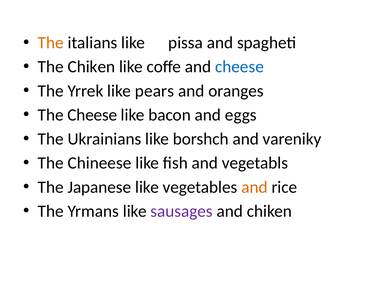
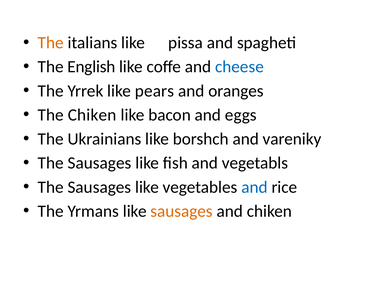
The Chiken: Chiken -> English
The Cheese: Cheese -> Chiken
Chineese at (99, 163): Chineese -> Sausages
Japanese at (99, 187): Japanese -> Sausages
and at (254, 187) colour: orange -> blue
sausages at (182, 211) colour: purple -> orange
